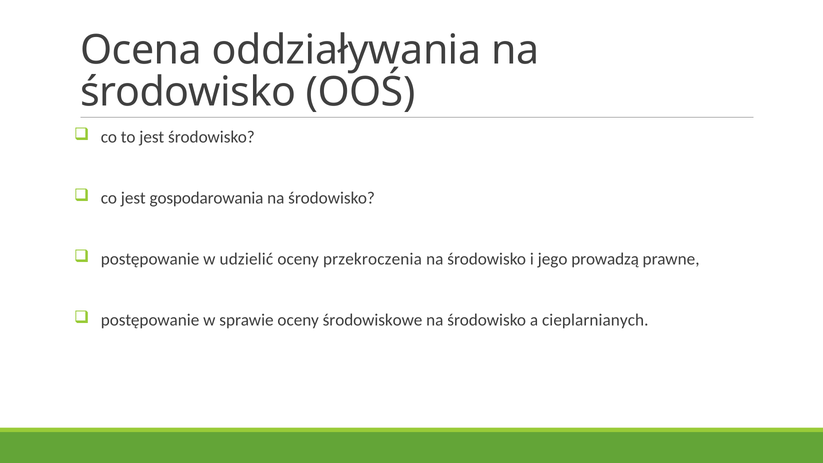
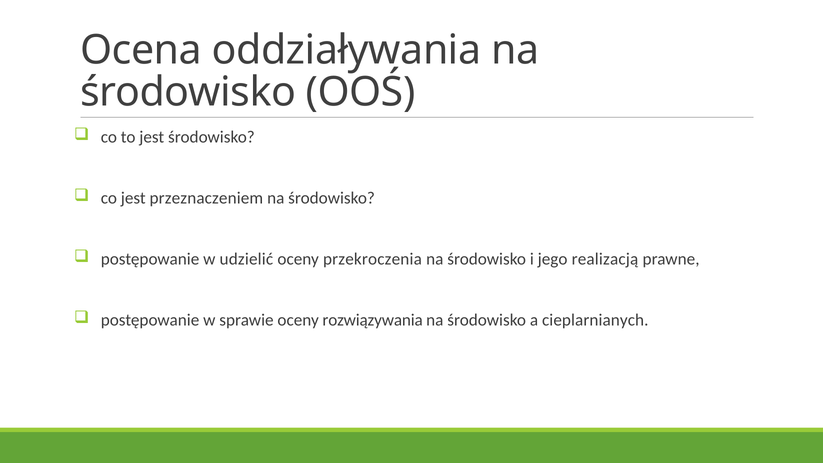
gospodarowania: gospodarowania -> przeznaczeniem
prowadzą: prowadzą -> realizacją
środowiskowe: środowiskowe -> rozwiązywania
